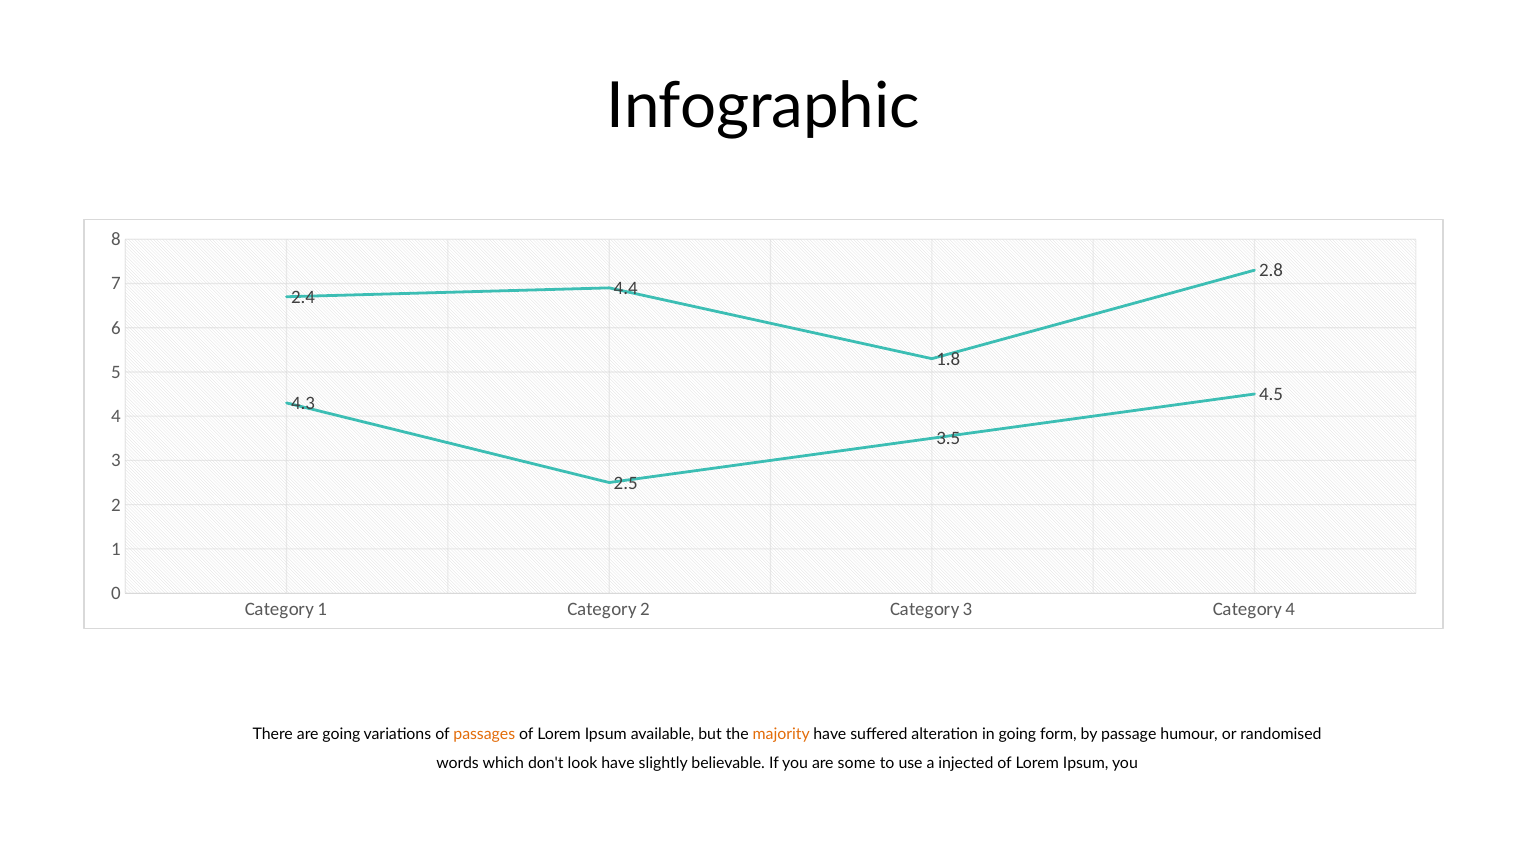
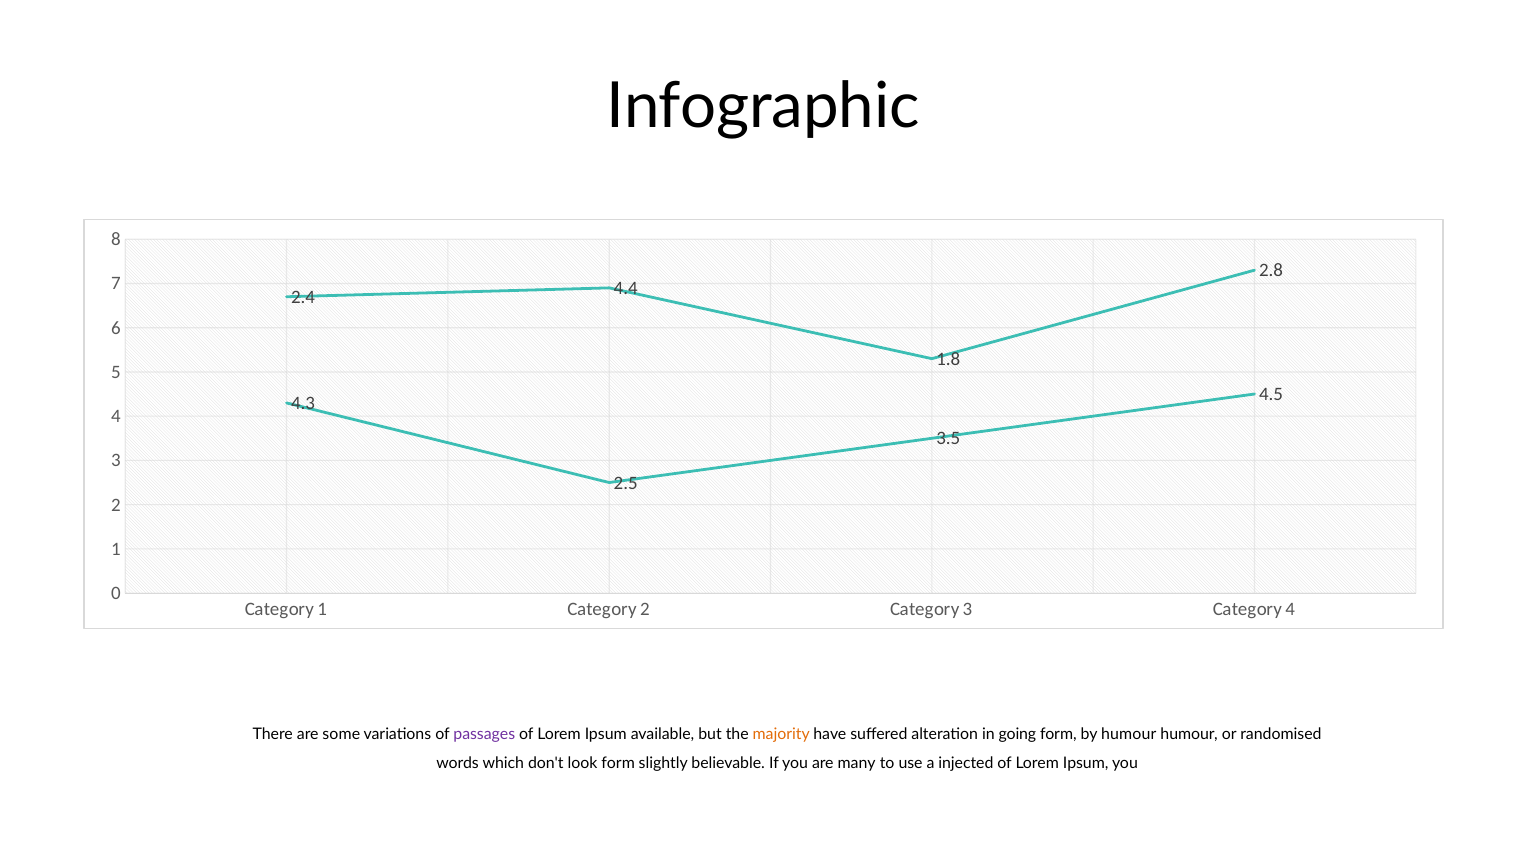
are going: going -> some
passages colour: orange -> purple
by passage: passage -> humour
look have: have -> form
some: some -> many
